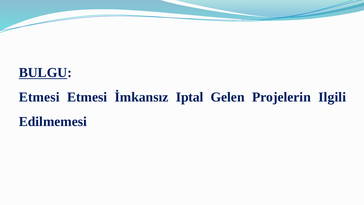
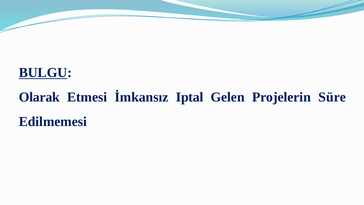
Etmesi at (39, 97): Etmesi -> Olarak
Ilgili: Ilgili -> Süre
